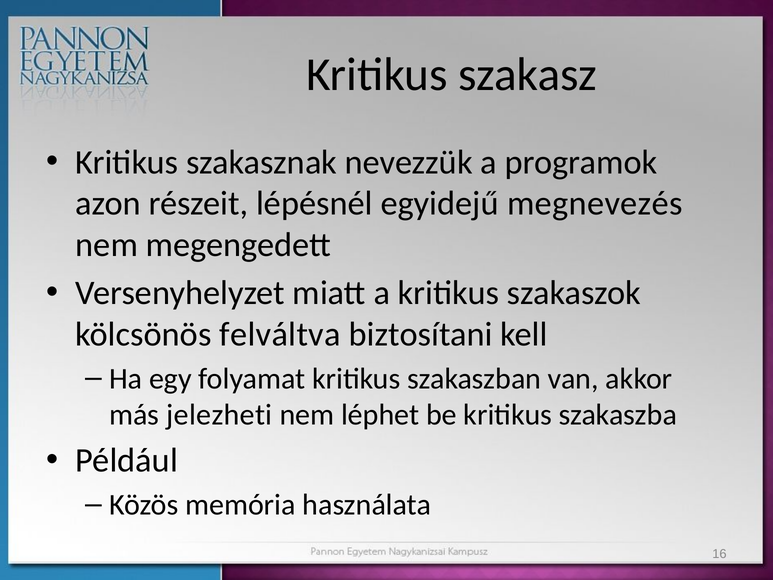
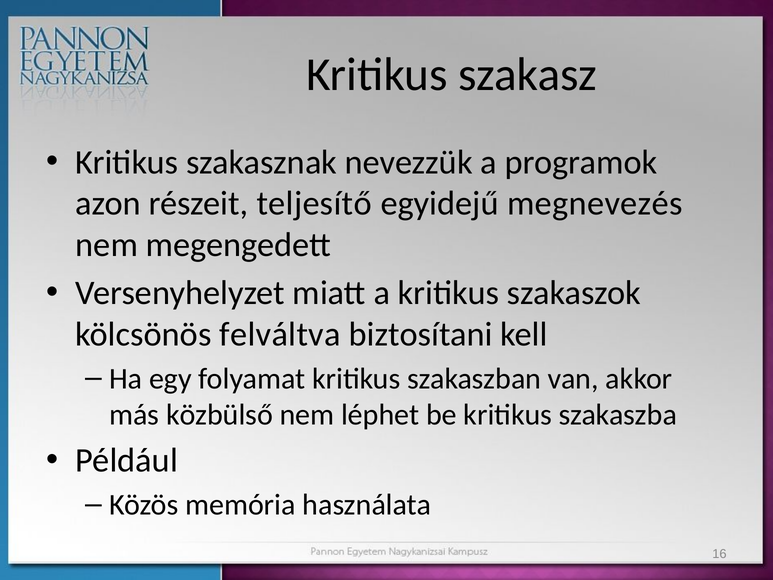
lépésnél: lépésnél -> teljesítő
jelezheti: jelezheti -> közbülső
